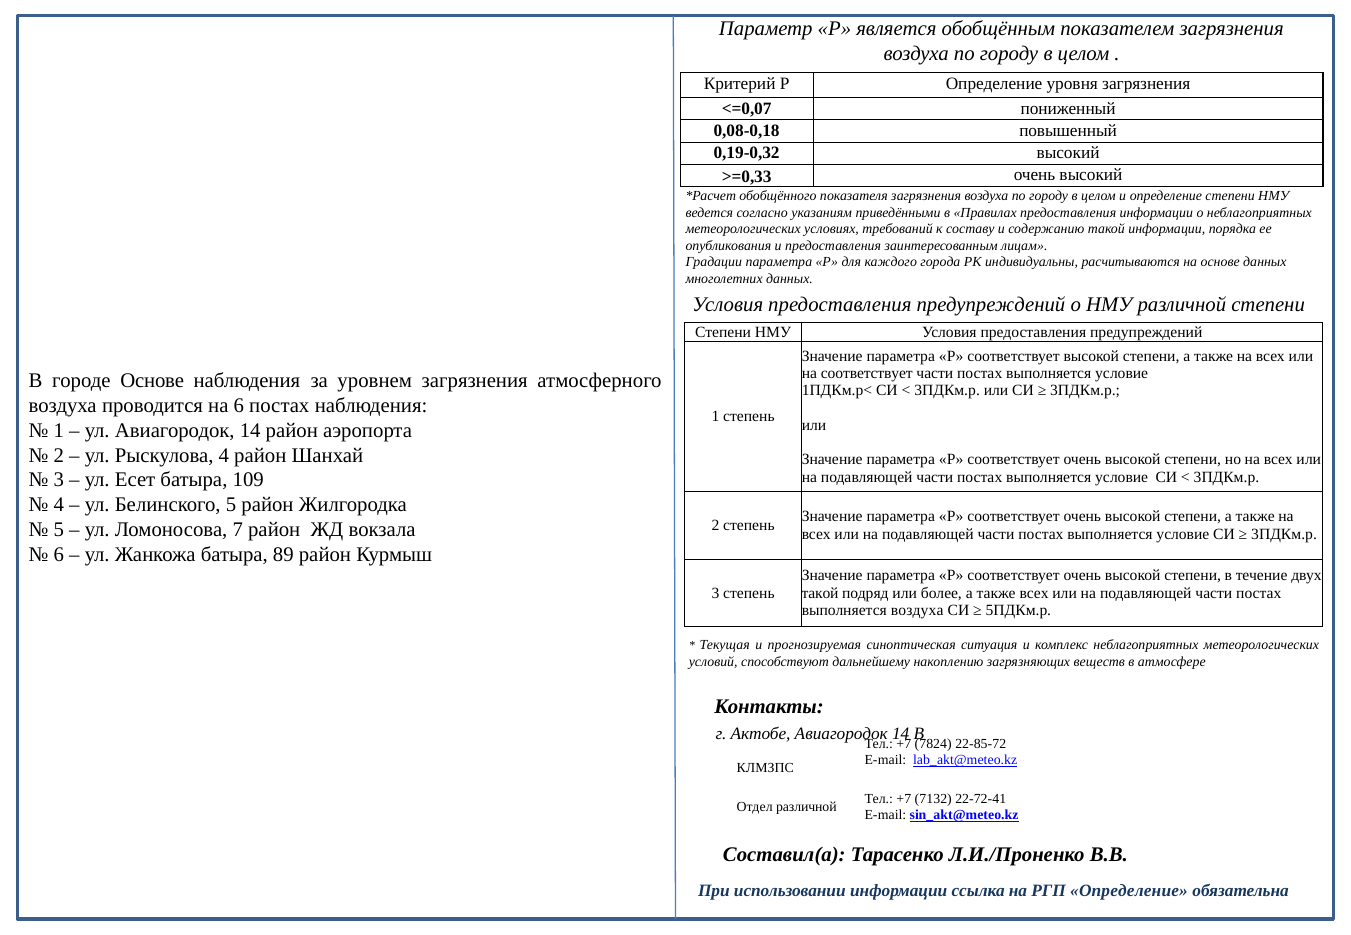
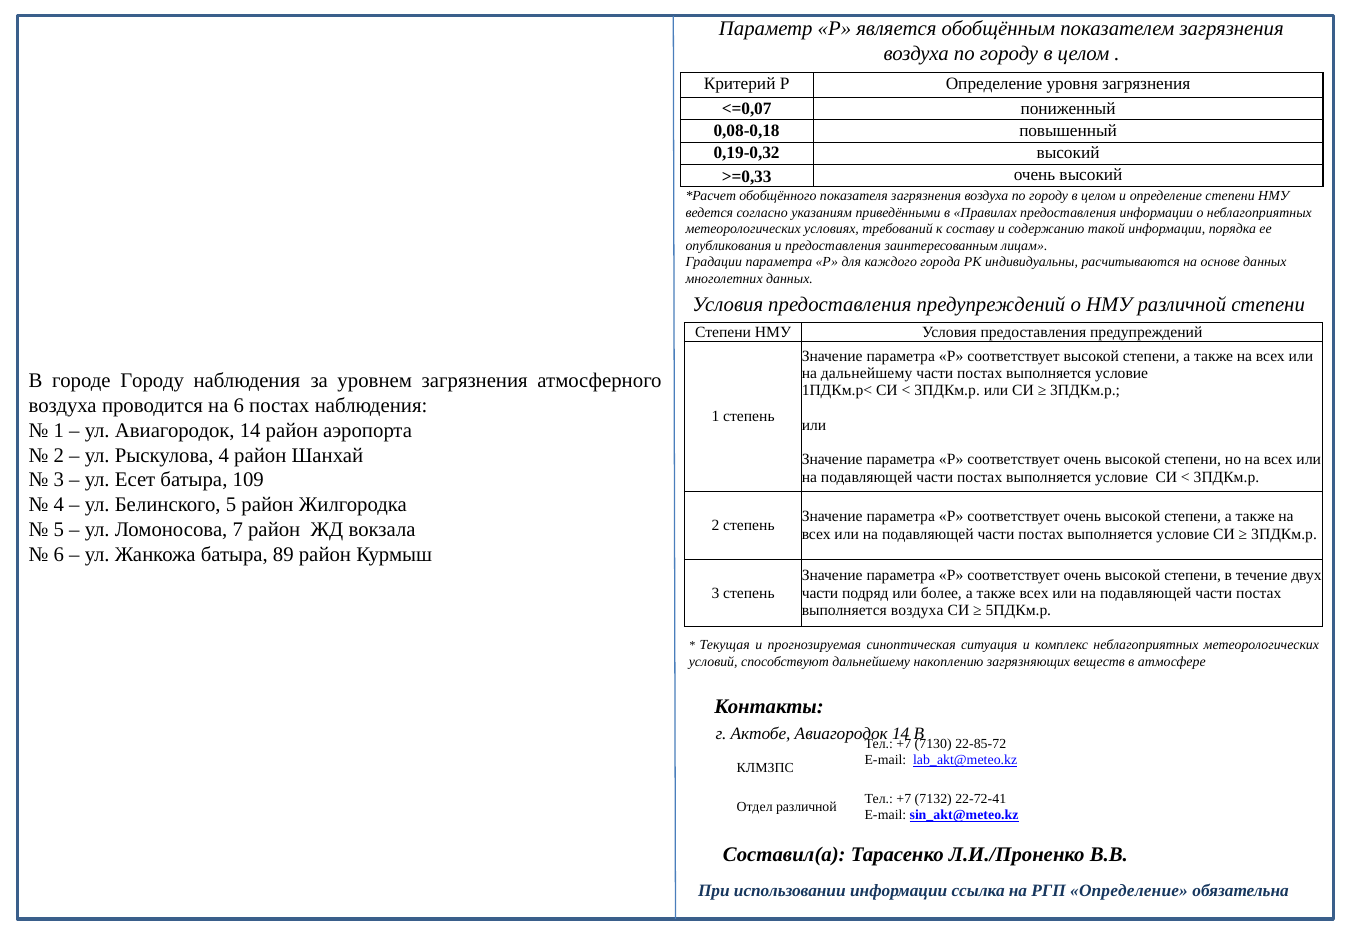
на соответствует: соответствует -> дальнейшему
городе Основе: Основе -> Городу
такой at (820, 593): такой -> части
7824: 7824 -> 7130
